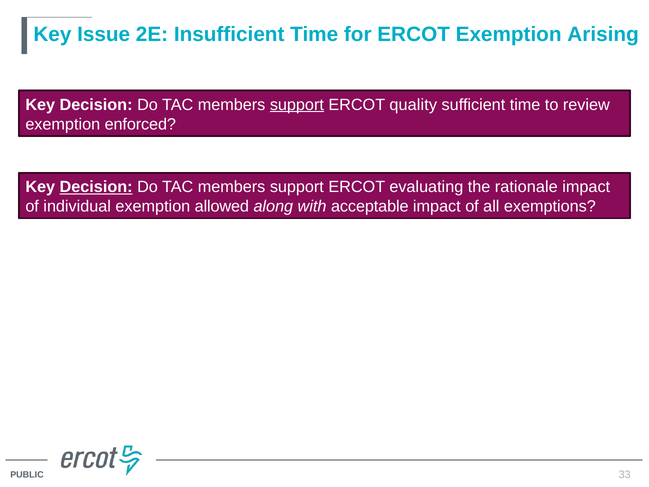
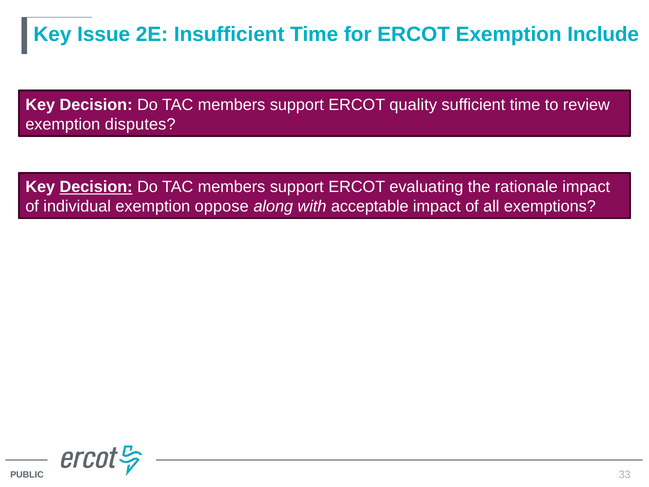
Arising: Arising -> Include
support at (297, 105) underline: present -> none
enforced: enforced -> disputes
allowed: allowed -> oppose
